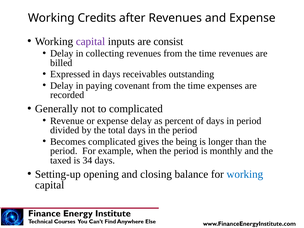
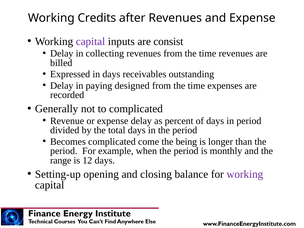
covenant: covenant -> designed
gives: gives -> come
taxed: taxed -> range
34: 34 -> 12
working at (245, 174) colour: blue -> purple
